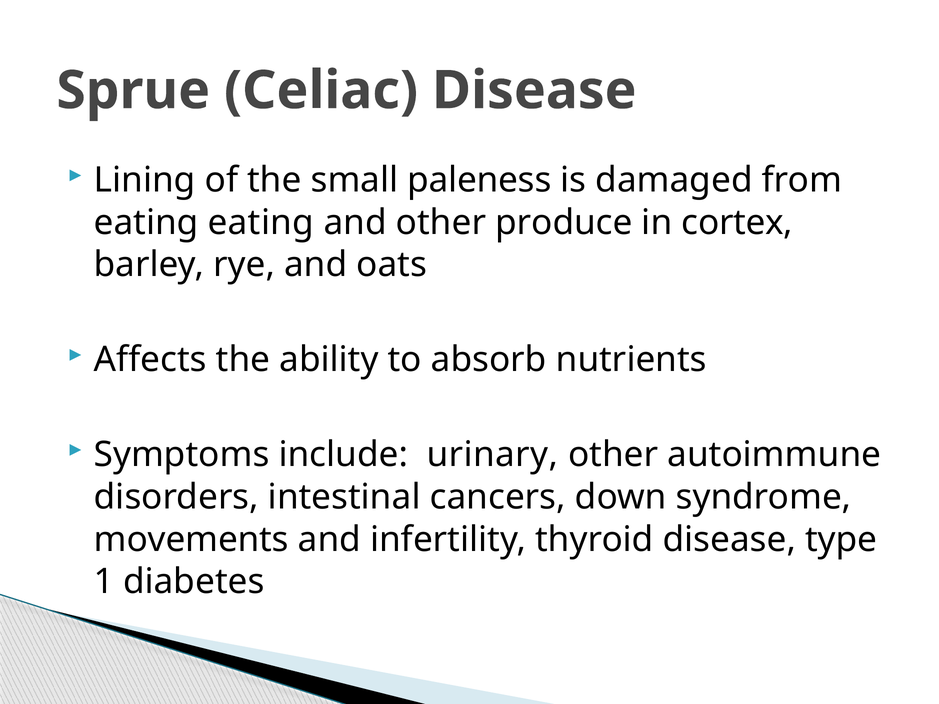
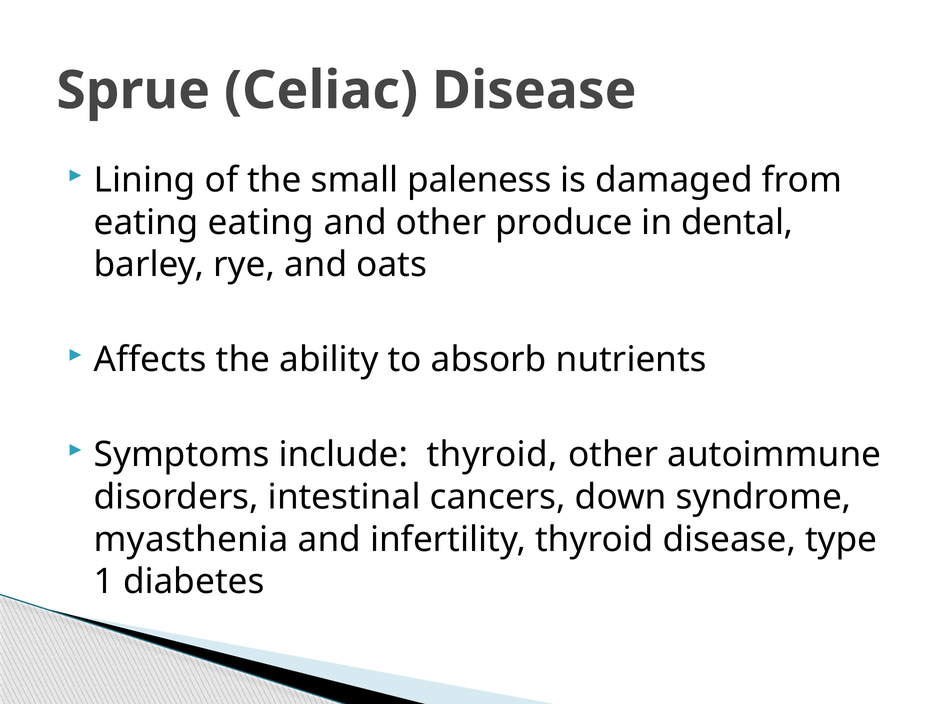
cortex: cortex -> dental
include urinary: urinary -> thyroid
movements: movements -> myasthenia
